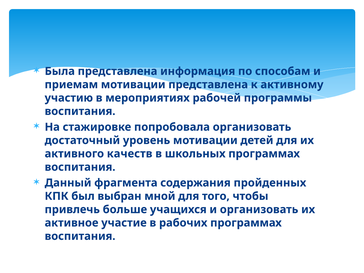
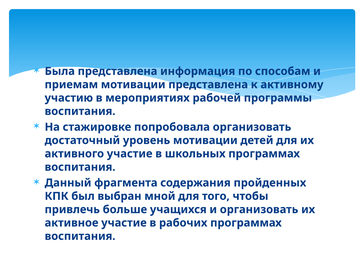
активного качеств: качеств -> участие
